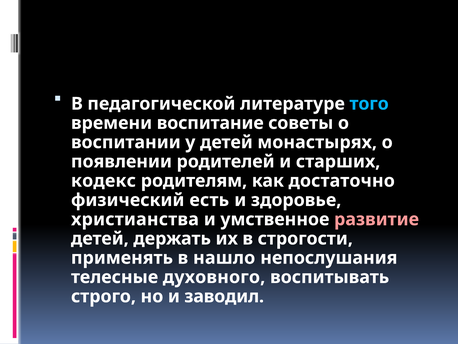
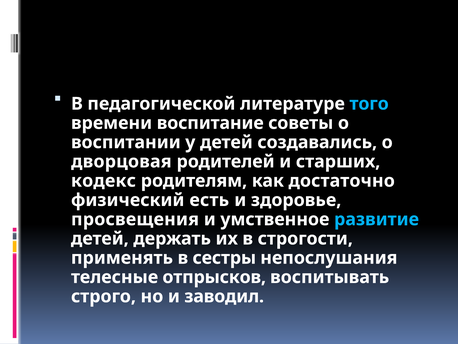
монастырях: монастырях -> создавались
появлении: появлении -> дворцовая
христианства: христианства -> просвещения
развитие colour: pink -> light blue
нашло: нашло -> сестры
духовного: духовного -> отпрысков
